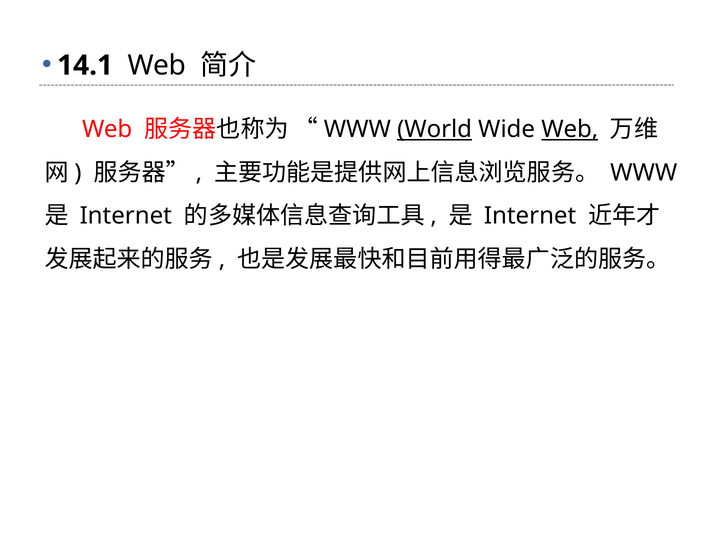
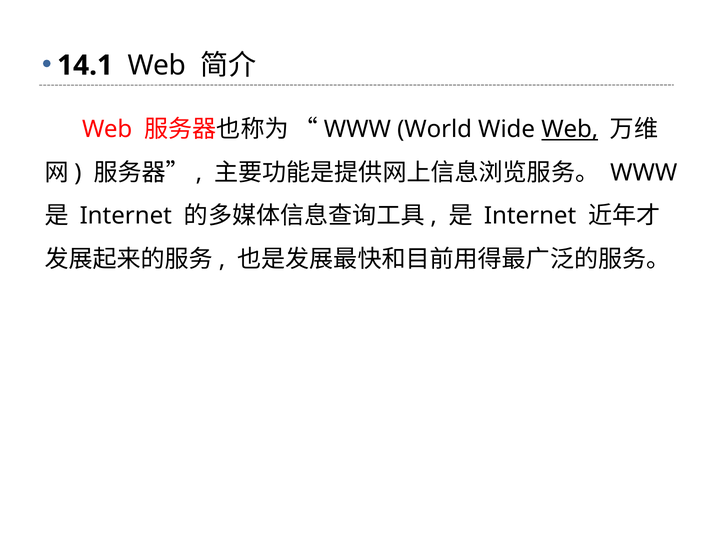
World underline: present -> none
